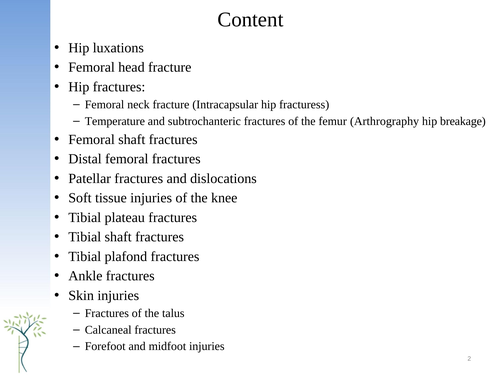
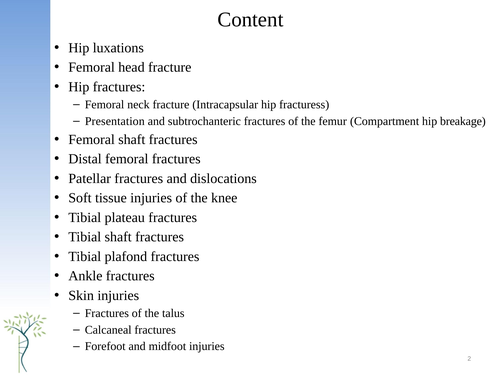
Temperature: Temperature -> Presentation
Arthrography: Arthrography -> Compartment
